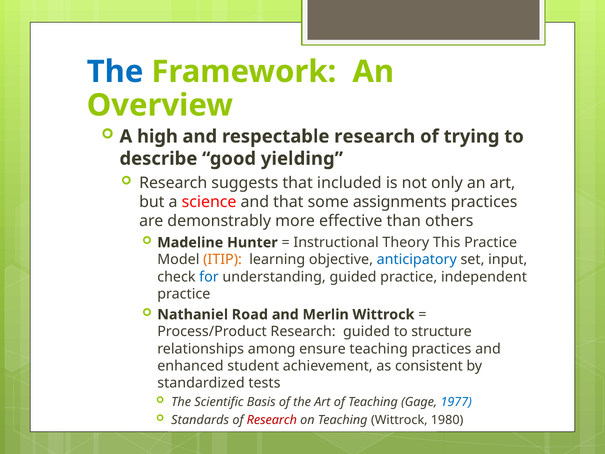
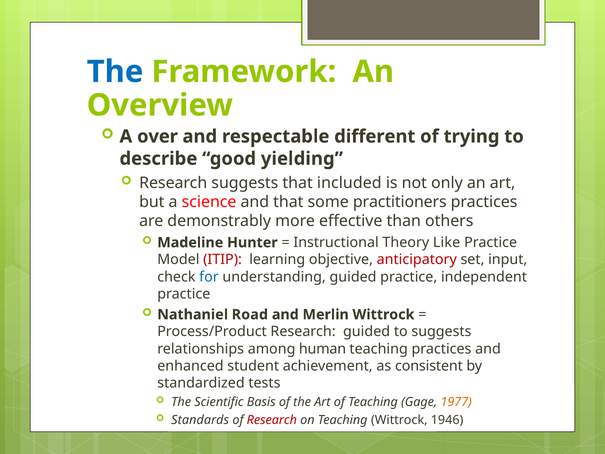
high: high -> over
respectable research: research -> different
assignments: assignments -> practitioners
This: This -> Like
ITIP colour: orange -> red
anticipatory colour: blue -> red
to structure: structure -> suggests
ensure: ensure -> human
1977 colour: blue -> orange
1980: 1980 -> 1946
